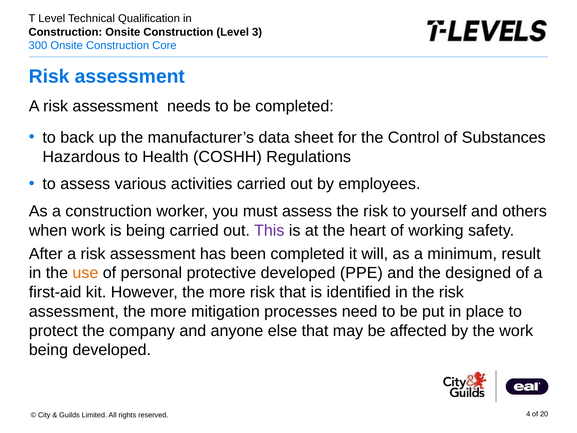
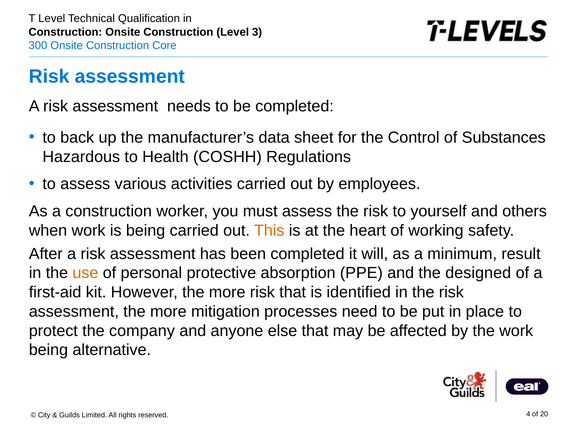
This colour: purple -> orange
protective developed: developed -> absorption
being developed: developed -> alternative
